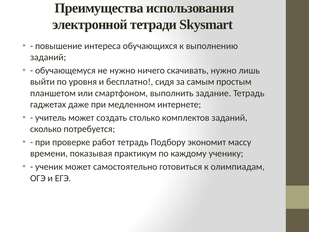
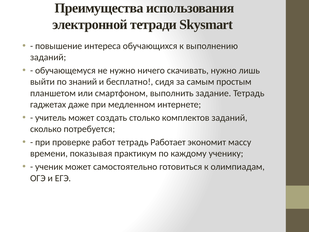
уровня: уровня -> знаний
Подбору: Подбору -> Работает
